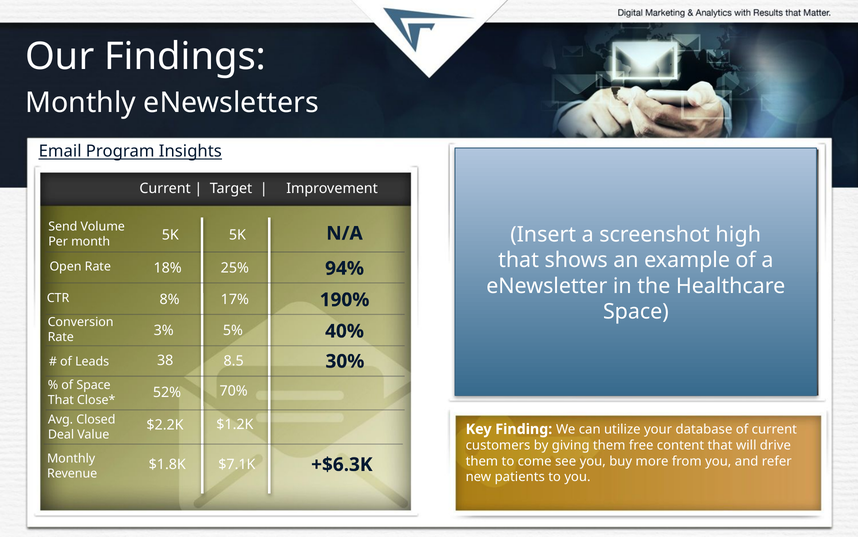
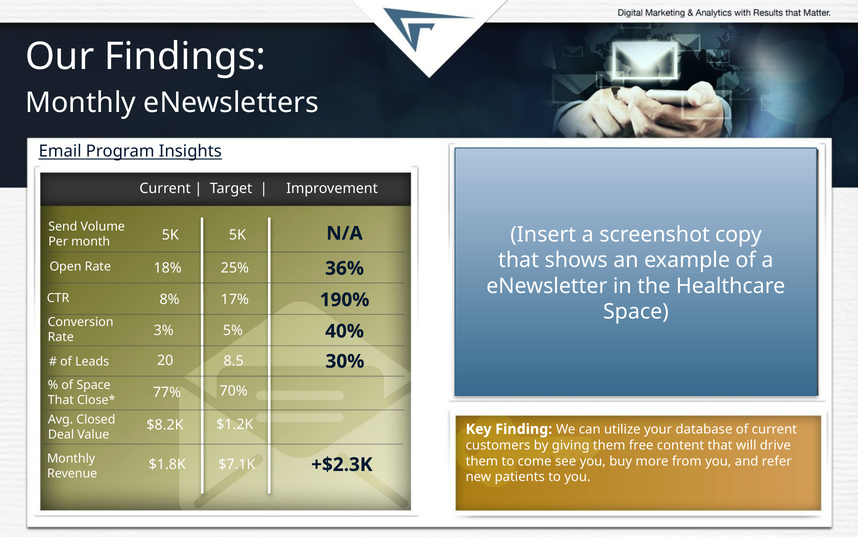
high: high -> copy
94%: 94% -> 36%
38: 38 -> 20
52%: 52% -> 77%
$2.2K: $2.2K -> $8.2K
+$6.3K: +$6.3K -> +$2.3K
